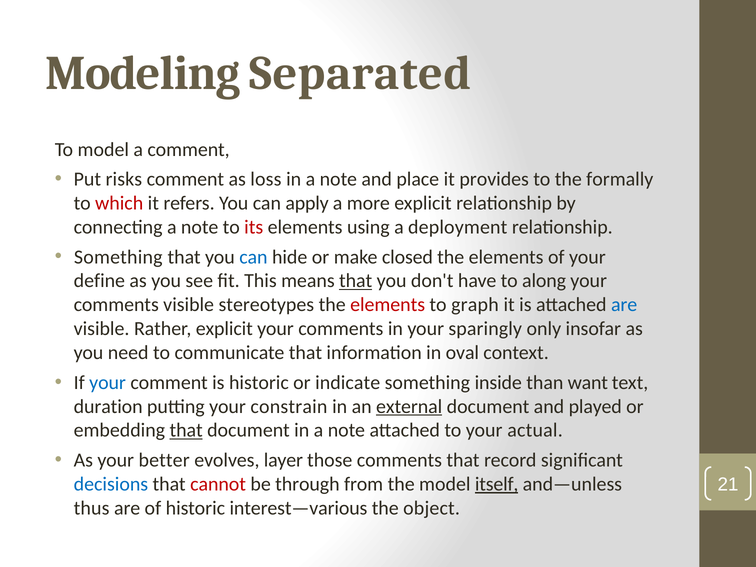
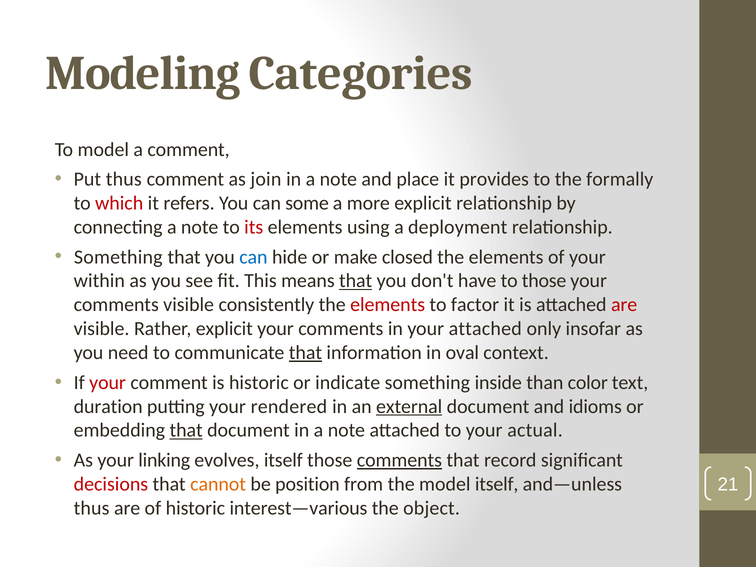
Separated: Separated -> Categories
Put risks: risks -> thus
loss: loss -> join
apply: apply -> some
define: define -> within
to along: along -> those
stereotypes: stereotypes -> consistently
graph: graph -> factor
are at (624, 305) colour: blue -> red
your sparingly: sparingly -> attached
that at (305, 353) underline: none -> present
your at (108, 382) colour: blue -> red
want: want -> color
constrain: constrain -> rendered
played: played -> idioms
better: better -> linking
evolves layer: layer -> itself
comments at (399, 460) underline: none -> present
decisions colour: blue -> red
cannot colour: red -> orange
through: through -> position
itself at (497, 484) underline: present -> none
